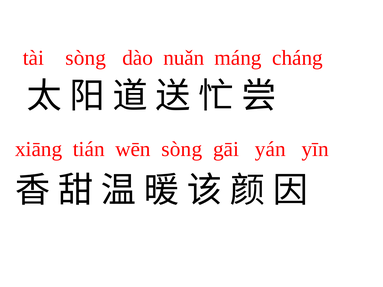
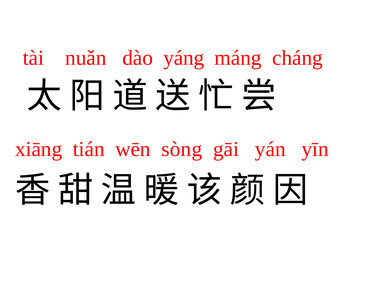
tài sòng: sòng -> nuǎn
nuǎn: nuǎn -> yáng
